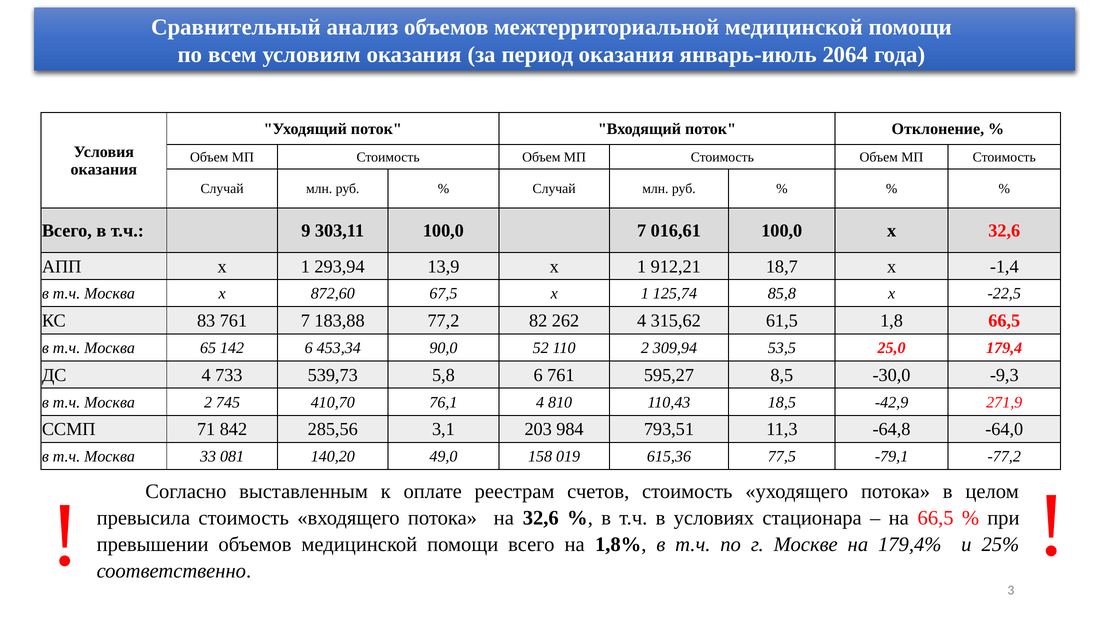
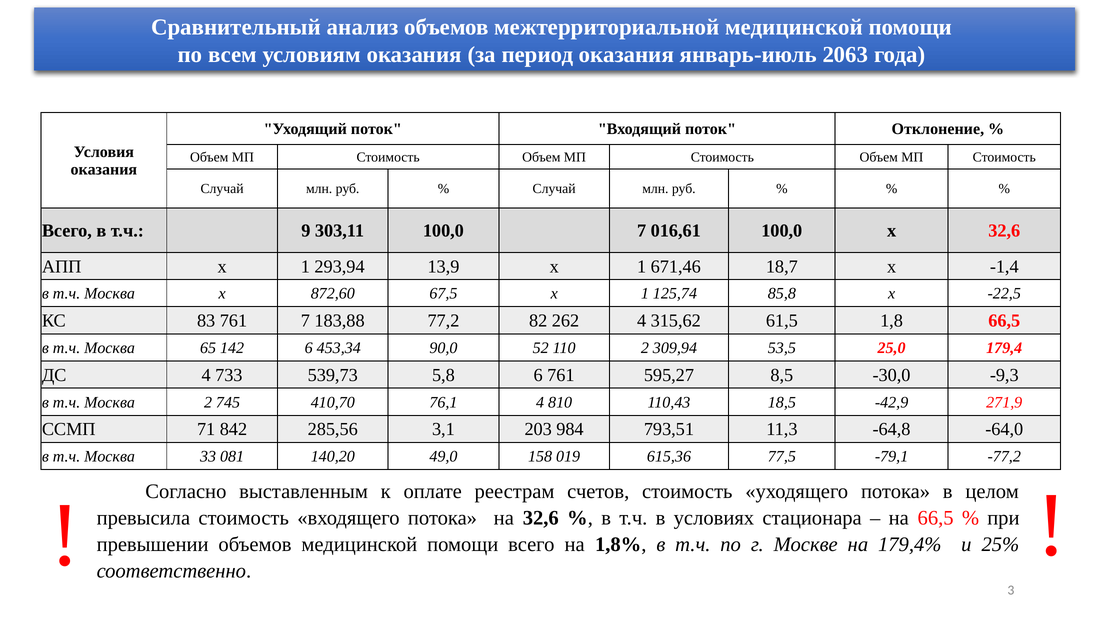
2064: 2064 -> 2063
912,21: 912,21 -> 671,46
